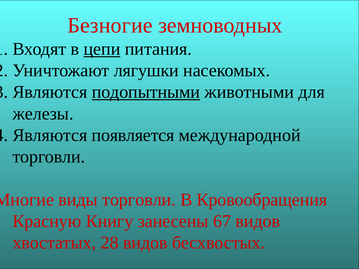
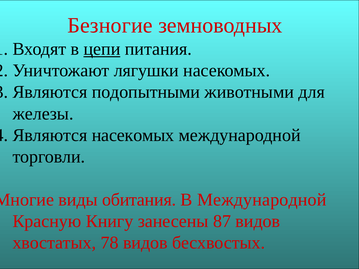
подопытными underline: present -> none
появляется at (133, 135): появляется -> насекомых
виды торговли: торговли -> обитания
В Кровообращения: Кровообращения -> Международной
67: 67 -> 87
28: 28 -> 78
